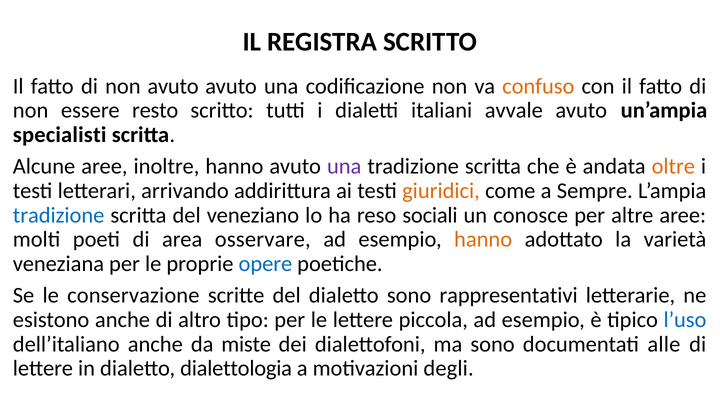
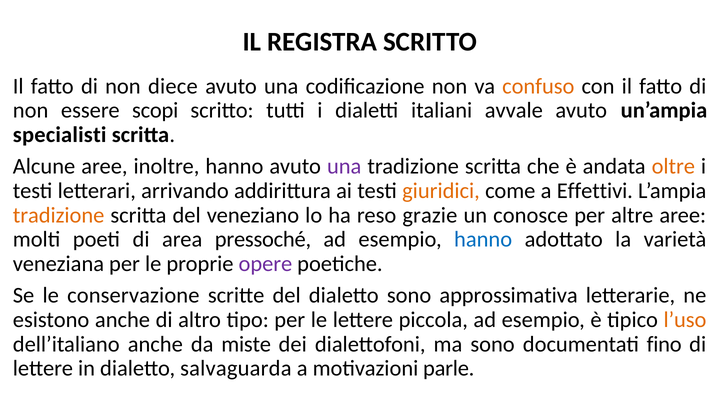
non avuto: avuto -> diece
resto: resto -> scopi
Sempre: Sempre -> Effettivi
tradizione at (59, 215) colour: blue -> orange
sociali: sociali -> grazie
osservare: osservare -> pressoché
hanno at (483, 239) colour: orange -> blue
opere colour: blue -> purple
rappresentativi: rappresentativi -> approssimativa
l’uso colour: blue -> orange
alle: alle -> fino
dialettologia: dialettologia -> salvaguarda
degli: degli -> parle
